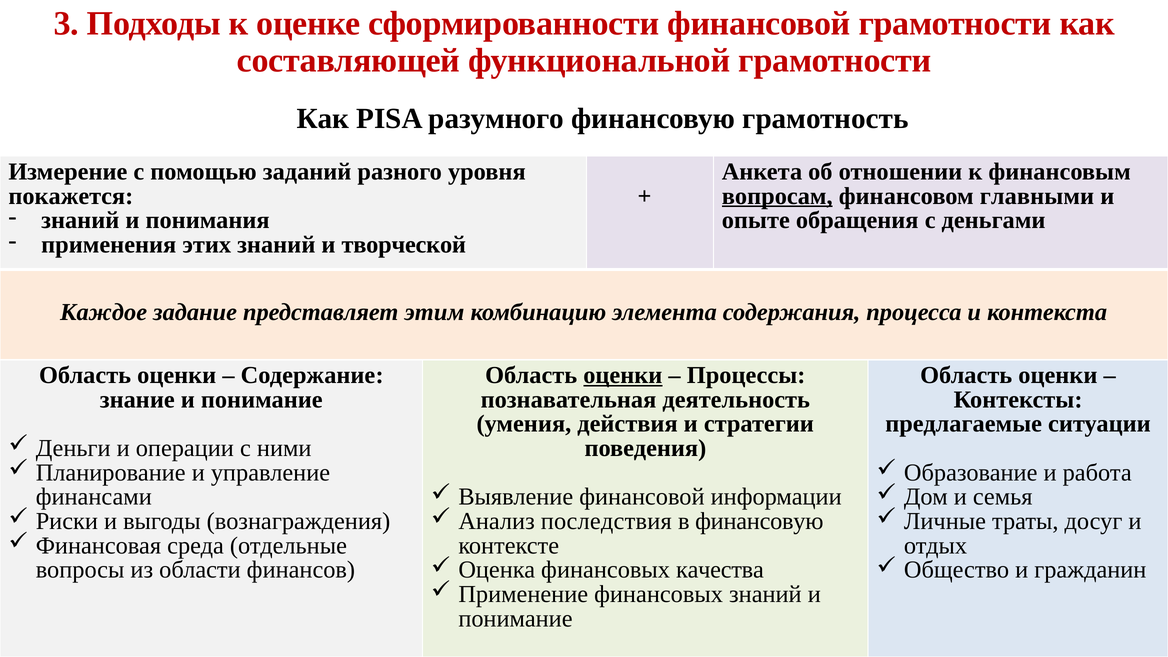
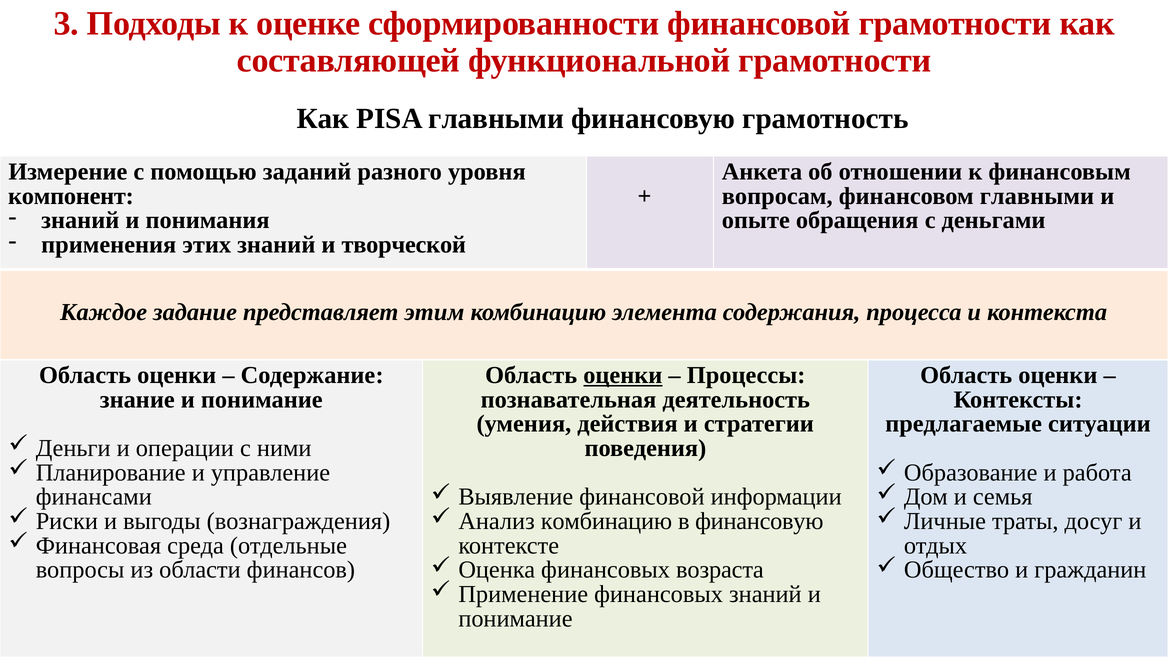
PISA разумного: разумного -> главными
покажется: покажется -> компонент
вопросам underline: present -> none
Анализ последствия: последствия -> комбинацию
качества: качества -> возраста
